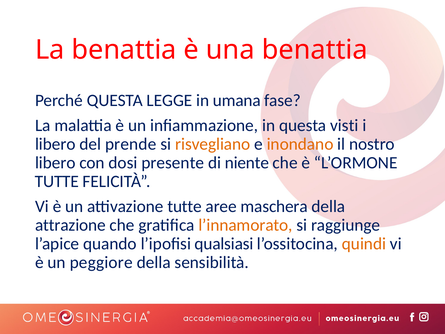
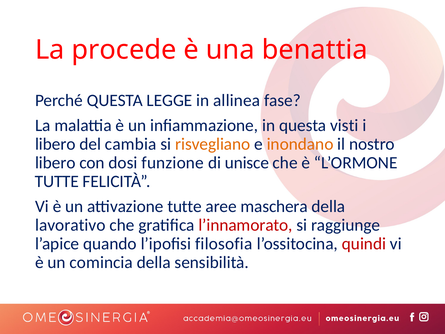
La benattia: benattia -> procede
umana: umana -> allinea
prende: prende -> cambia
presente: presente -> funzione
niente: niente -> unisce
attrazione: attrazione -> lavorativo
l’innamorato colour: orange -> red
qualsiasi: qualsiasi -> filosofia
quindi colour: orange -> red
peggiore: peggiore -> comincia
